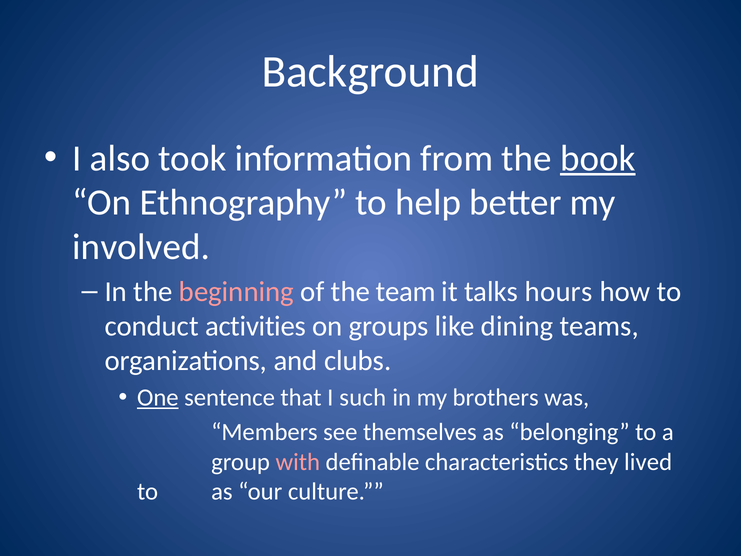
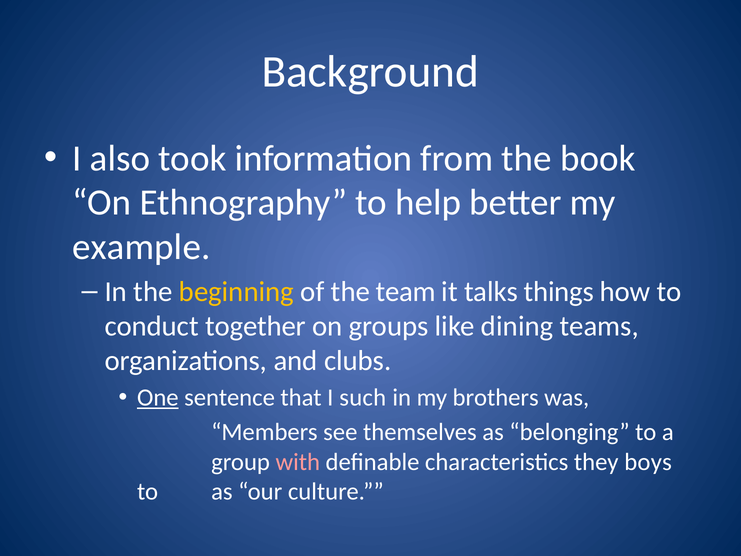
book underline: present -> none
involved: involved -> example
beginning colour: pink -> yellow
hours: hours -> things
activities: activities -> together
lived: lived -> boys
